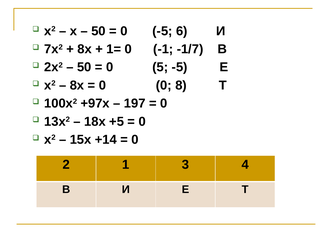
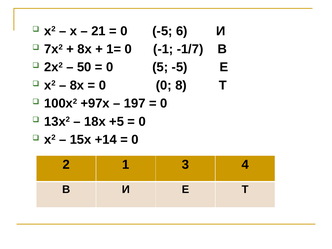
50 at (98, 31): 50 -> 21
